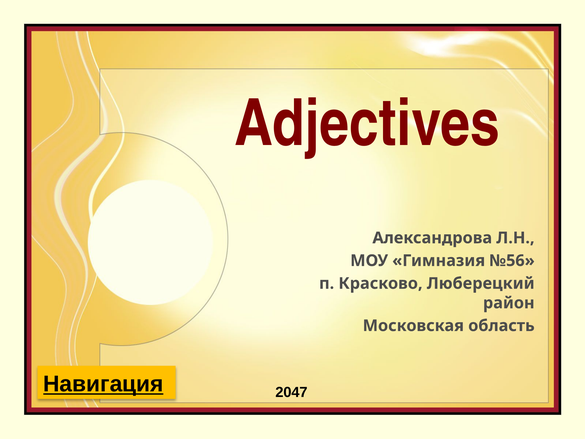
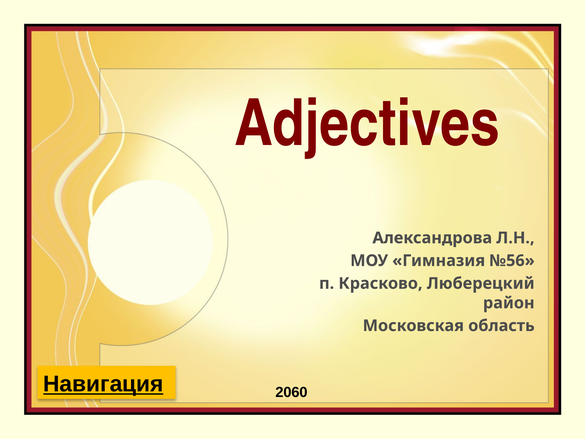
2047: 2047 -> 2060
